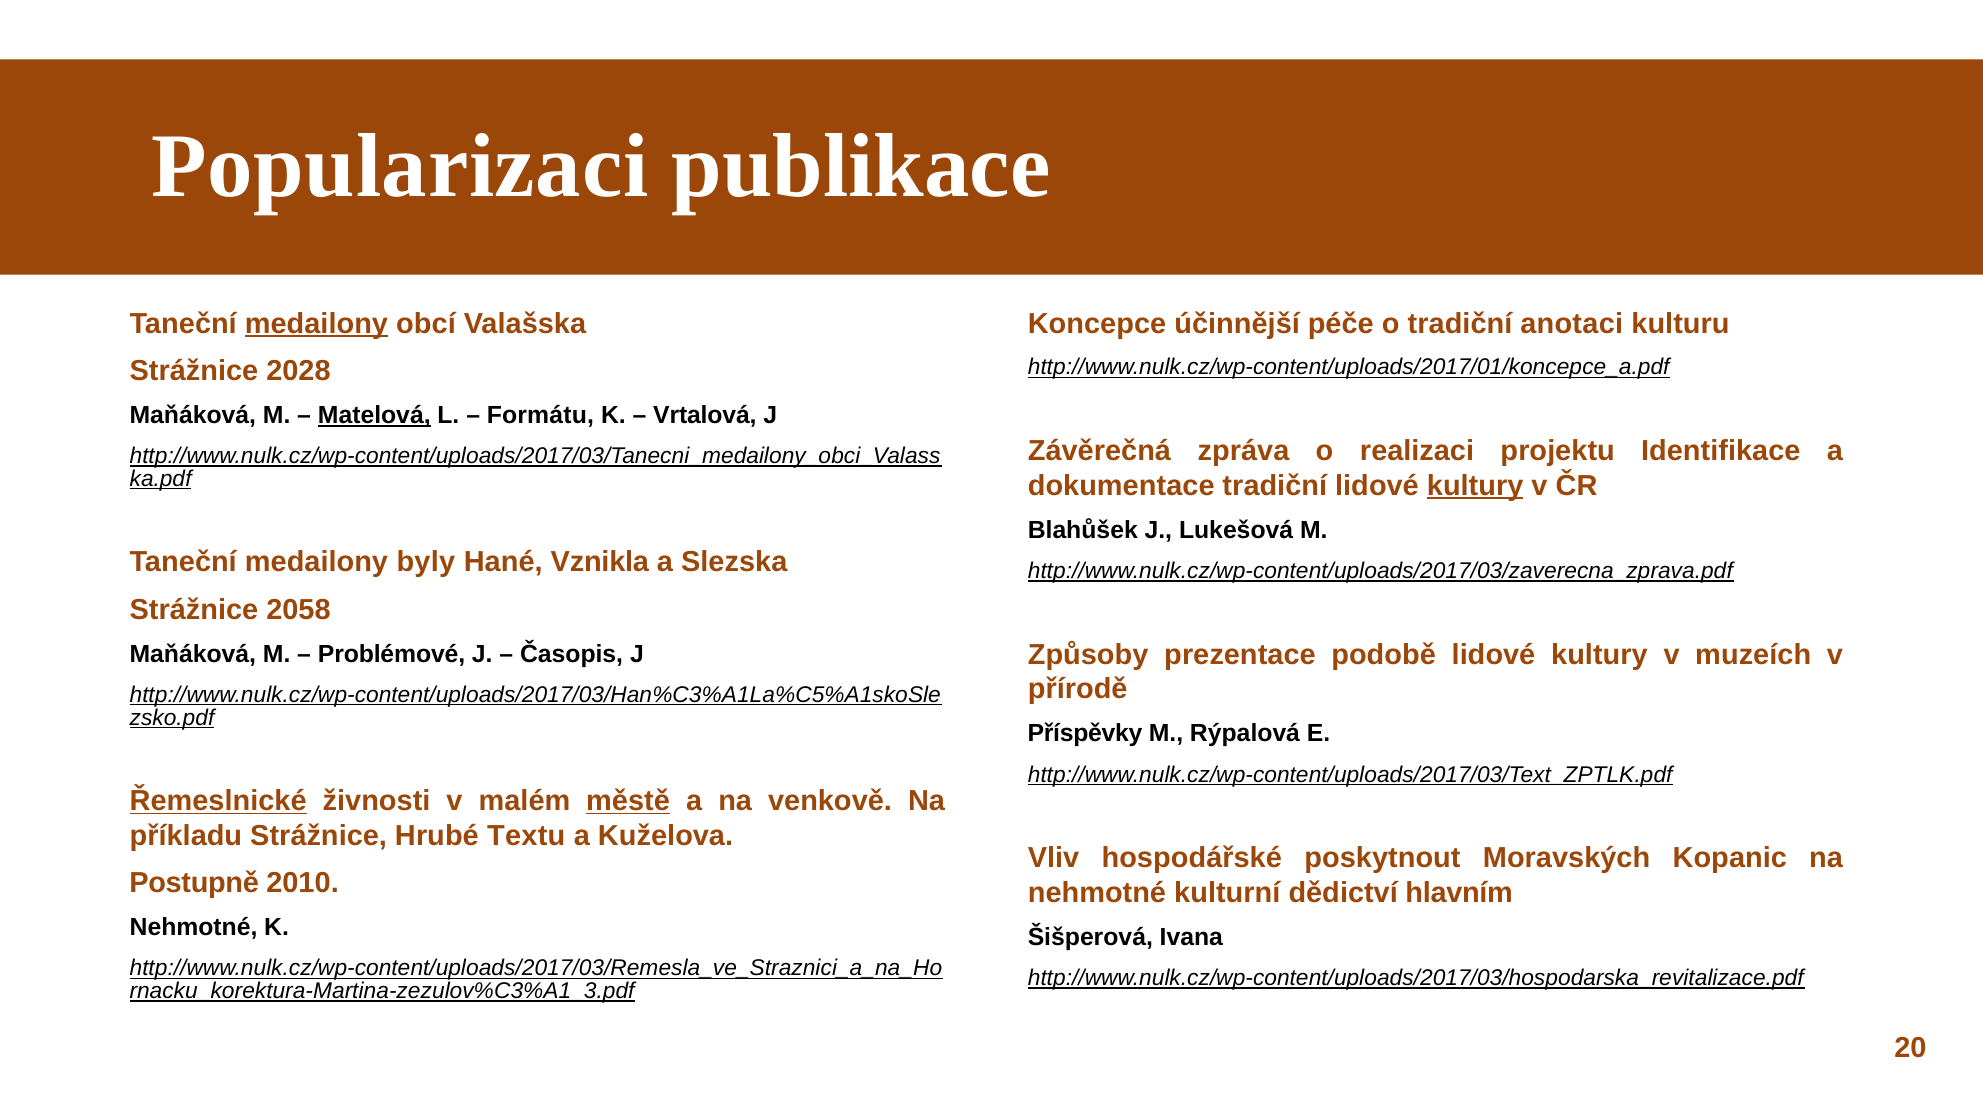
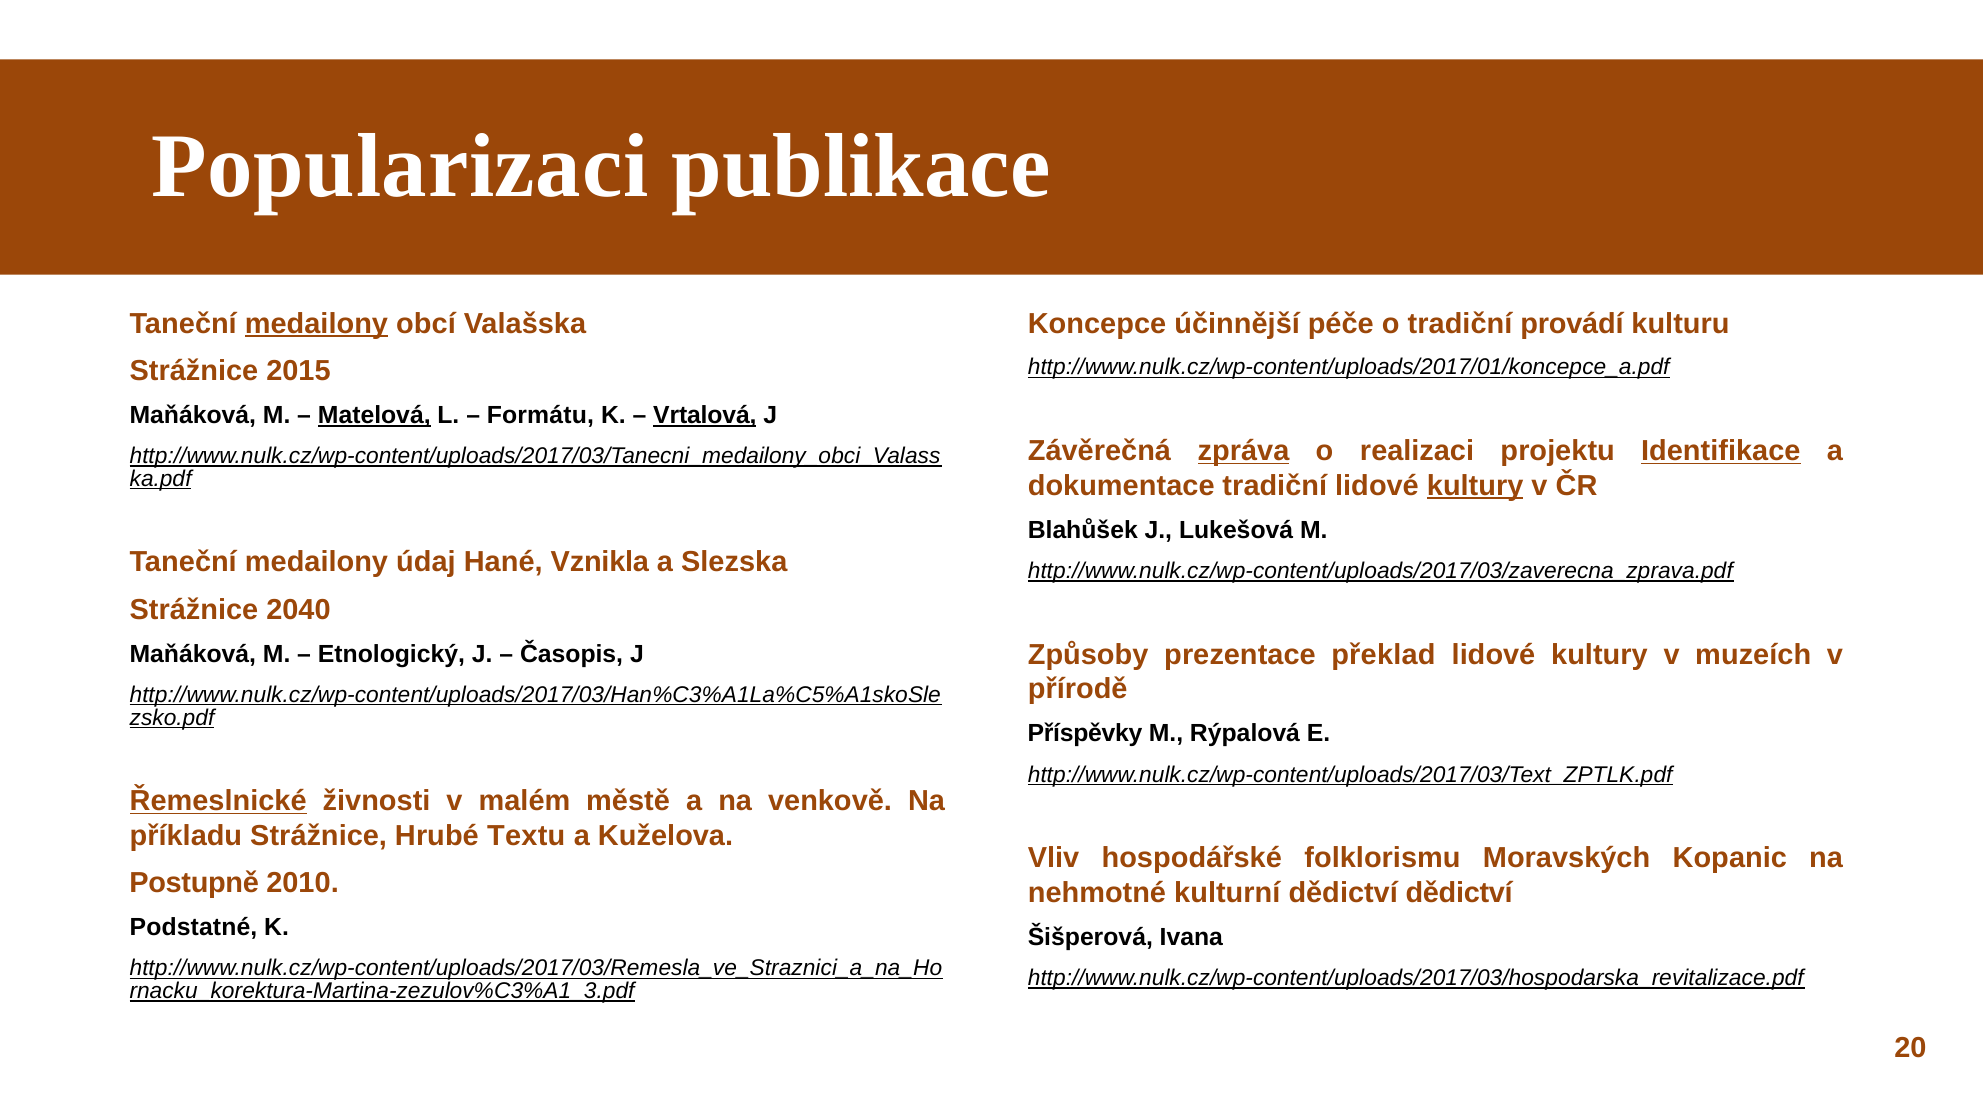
anotaci: anotaci -> provádí
2028: 2028 -> 2015
Vrtalová underline: none -> present
zpráva underline: none -> present
Identifikace underline: none -> present
byly: byly -> údaj
2058: 2058 -> 2040
podobě: podobě -> překlad
Problémové: Problémové -> Etnologický
městě underline: present -> none
poskytnout: poskytnout -> folklorismu
dědictví hlavním: hlavním -> dědictví
Nehmotné at (194, 928): Nehmotné -> Podstatné
